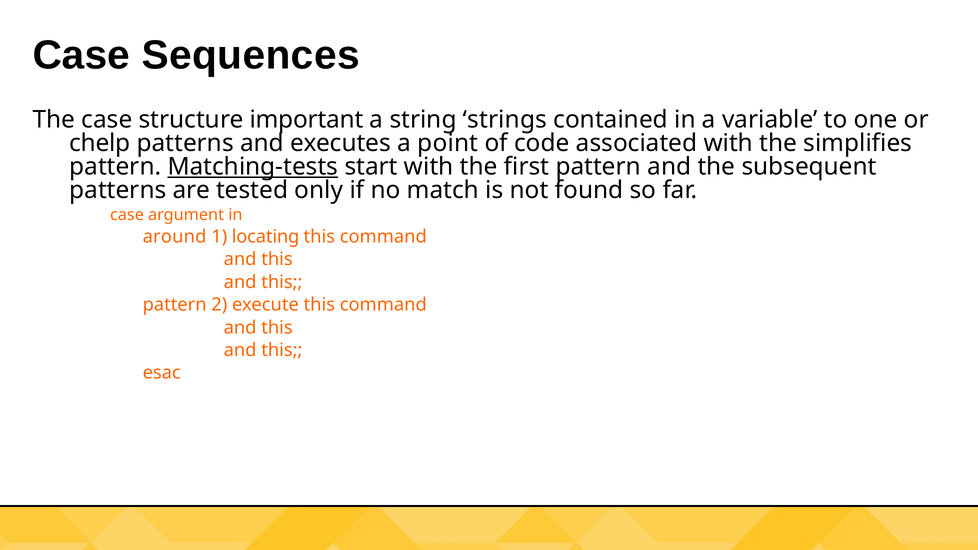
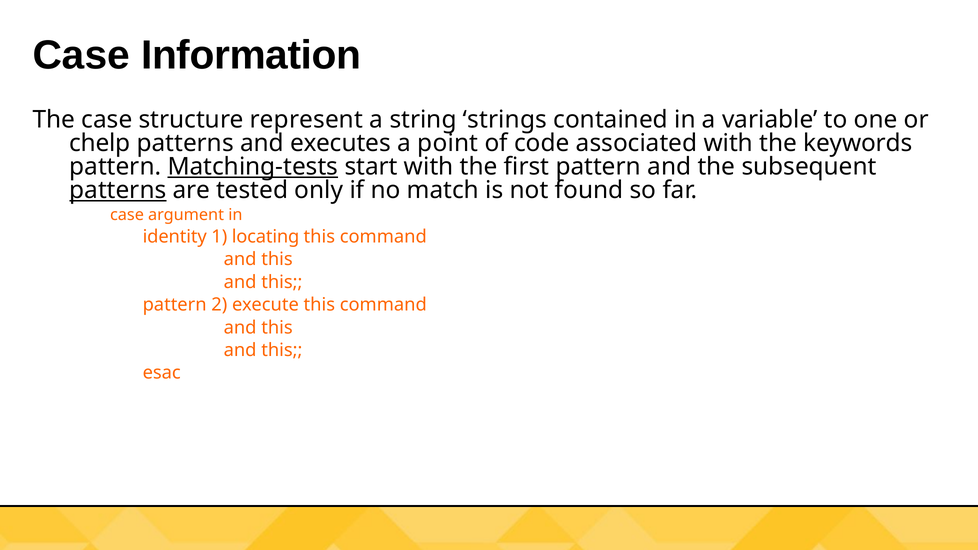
Sequences: Sequences -> Information
important: important -> represent
simplifies: simplifies -> keywords
patterns at (118, 190) underline: none -> present
around: around -> identity
